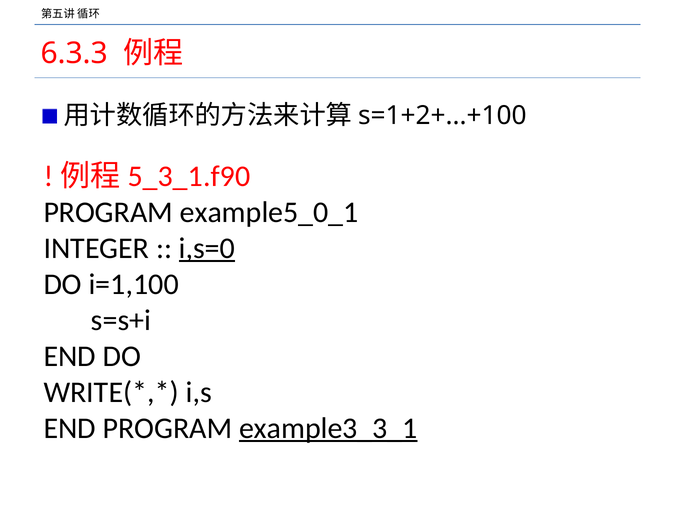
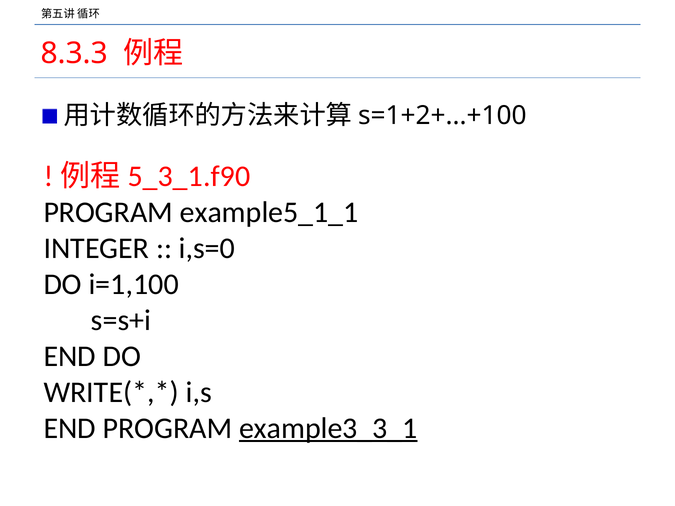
6.3.3: 6.3.3 -> 8.3.3
example5_0_1: example5_0_1 -> example5_1_1
i,s=0 underline: present -> none
